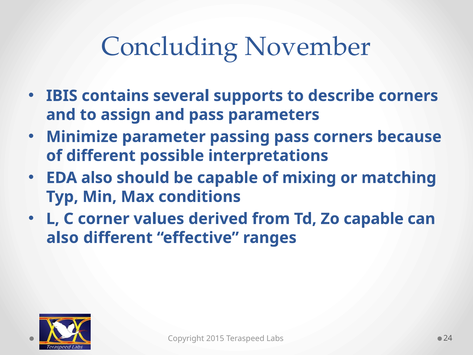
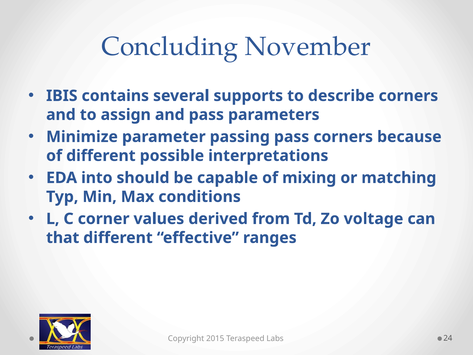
EDA also: also -> into
Zo capable: capable -> voltage
also at (63, 238): also -> that
